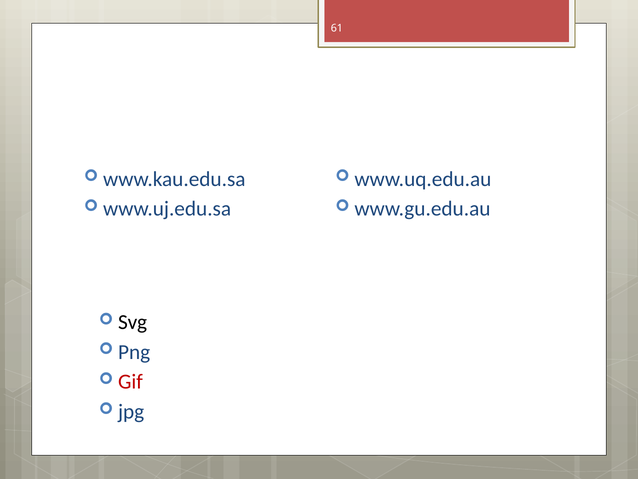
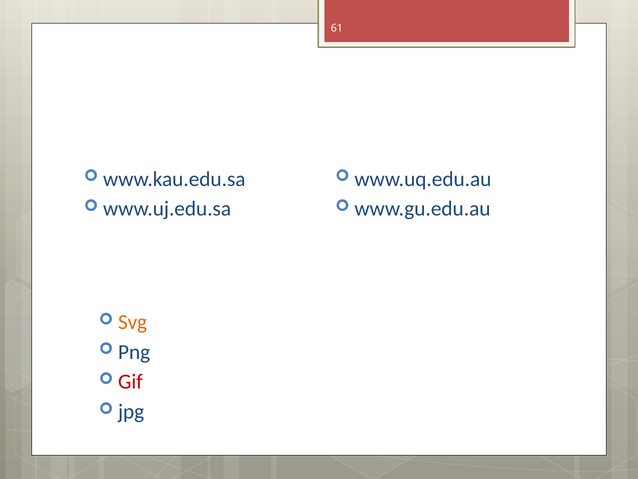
Svg colour: black -> orange
